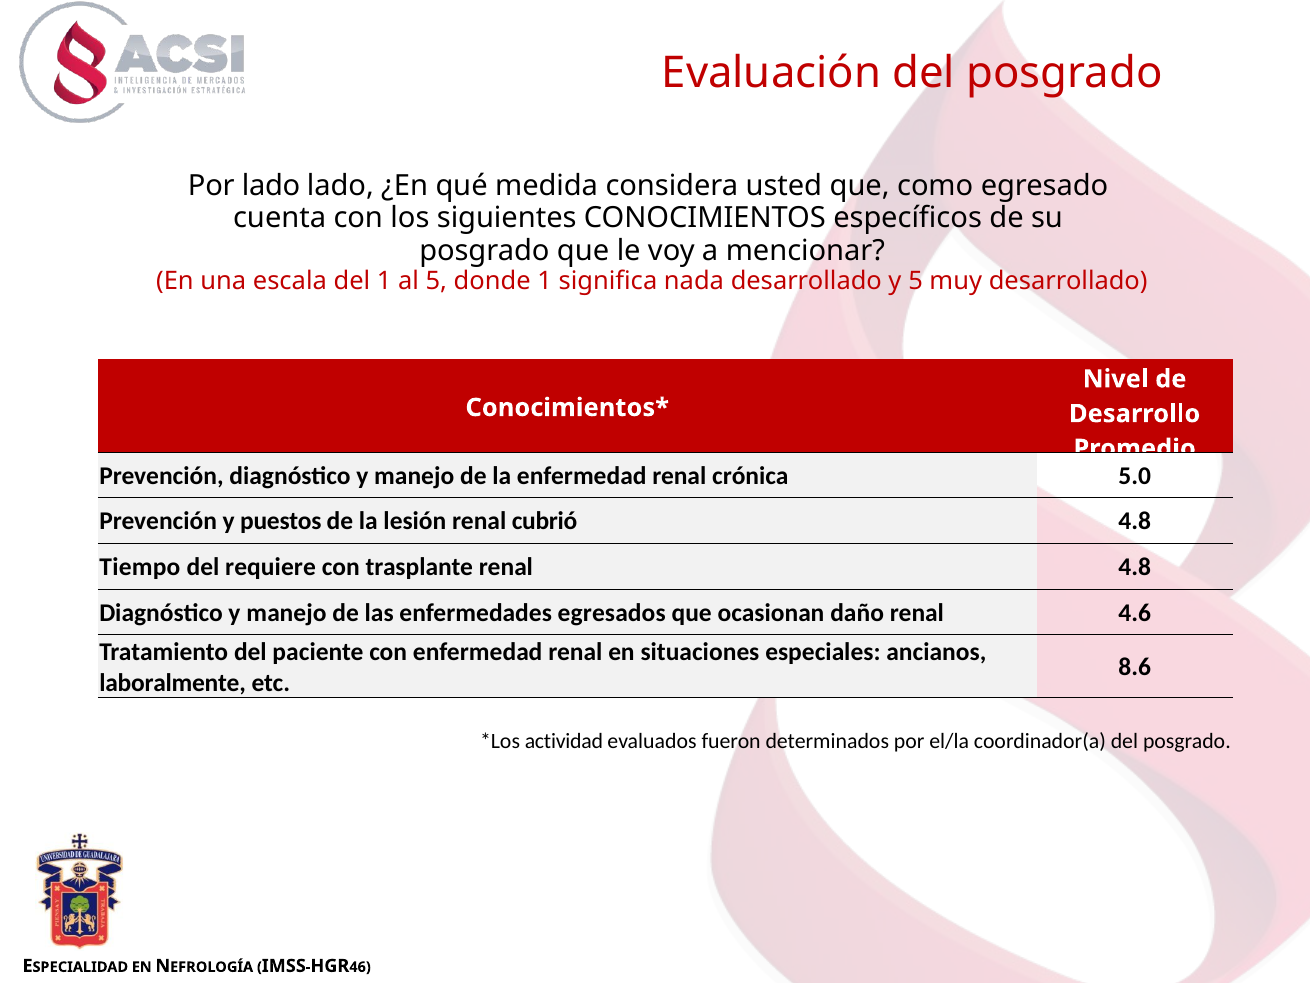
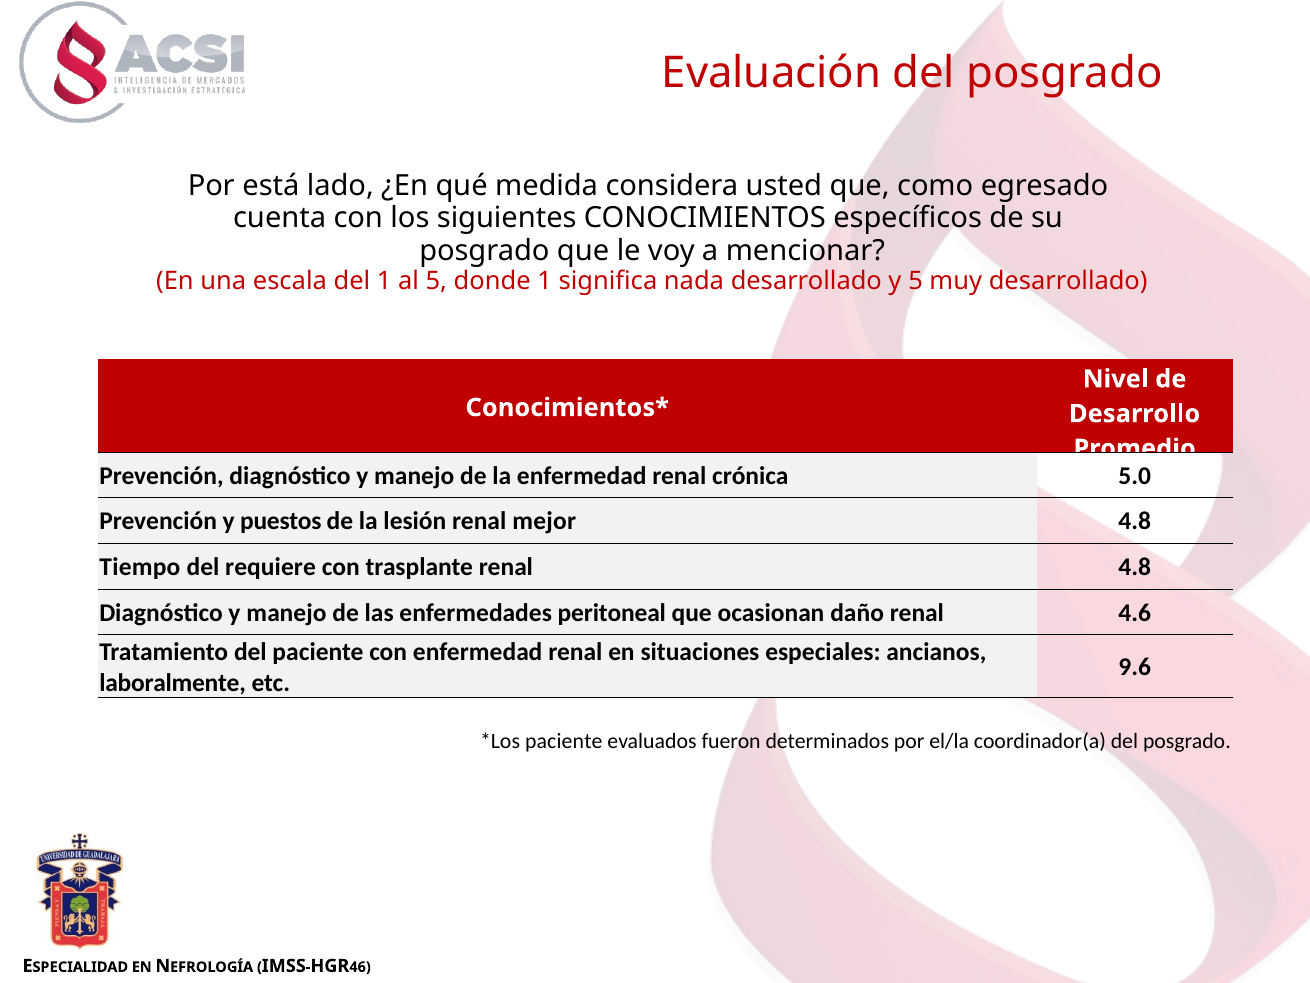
Por lado: lado -> está
cubrió: cubrió -> mejor
egresados: egresados -> peritoneal
8.6: 8.6 -> 9.6
actividad at (564, 741): actividad -> paciente
